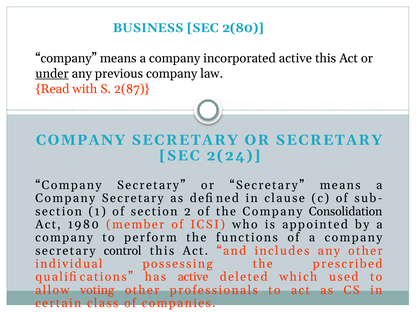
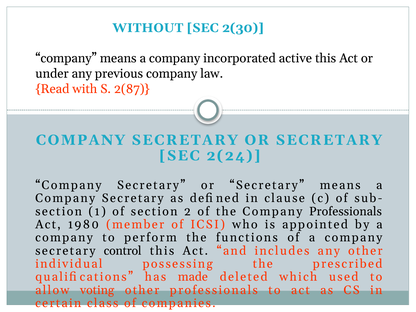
BUSINESS: BUSINESS -> WITHOUT
2(80: 2(80 -> 2(30
under underline: present -> none
Company Consolidation: Consolidation -> Professionals
has active: active -> made
